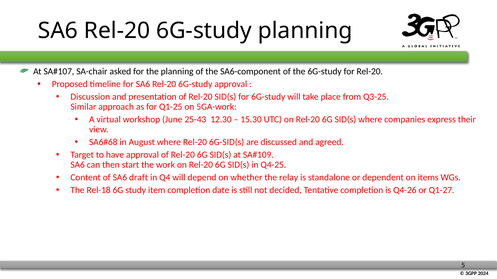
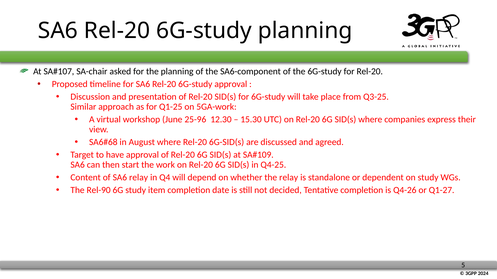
25-43: 25-43 -> 25-96
SA6 draft: draft -> relay
on items: items -> study
Rel-18: Rel-18 -> Rel-90
